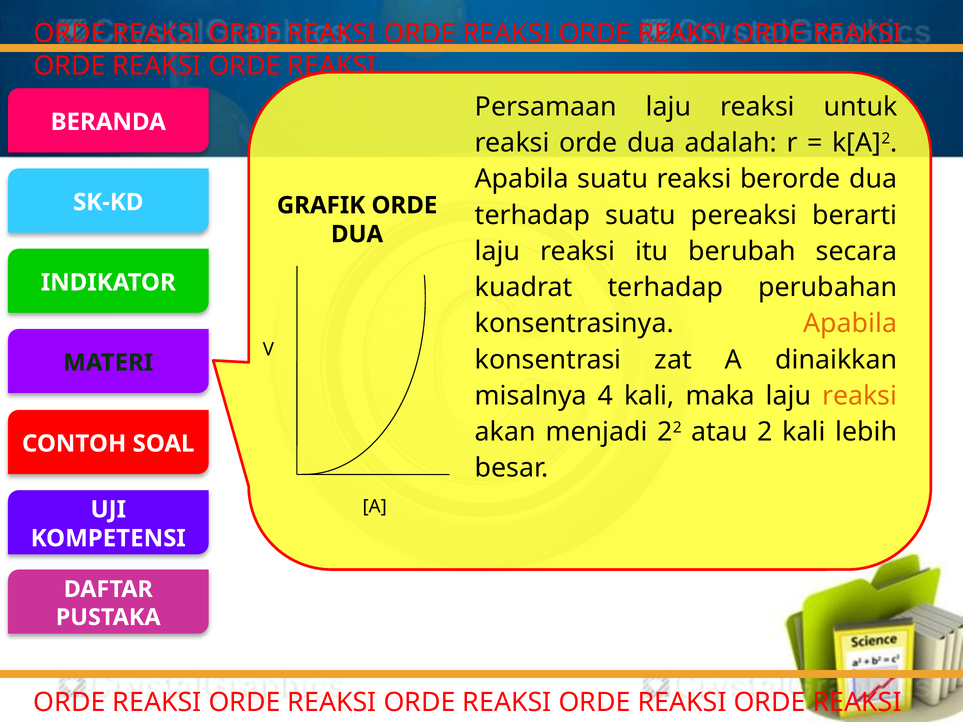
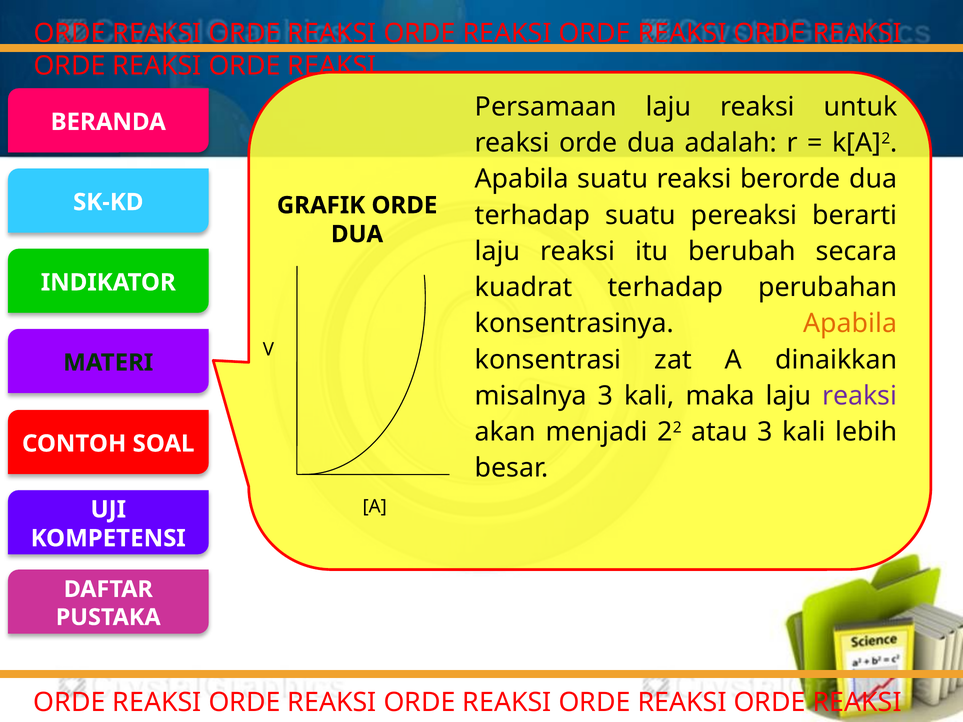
misalnya 4: 4 -> 3
reaksi at (860, 396) colour: orange -> purple
atau 2: 2 -> 3
